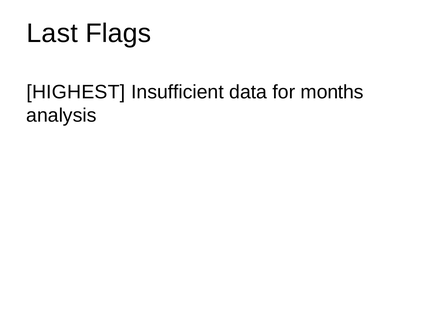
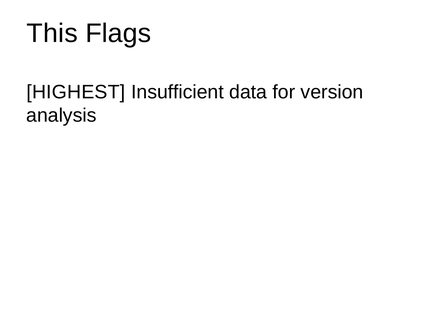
Last: Last -> This
months: months -> version
